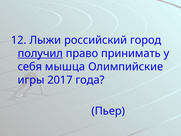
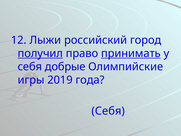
принимать underline: none -> present
мышца: мышца -> добрые
2017: 2017 -> 2019
Пьер at (108, 111): Пьер -> Себя
